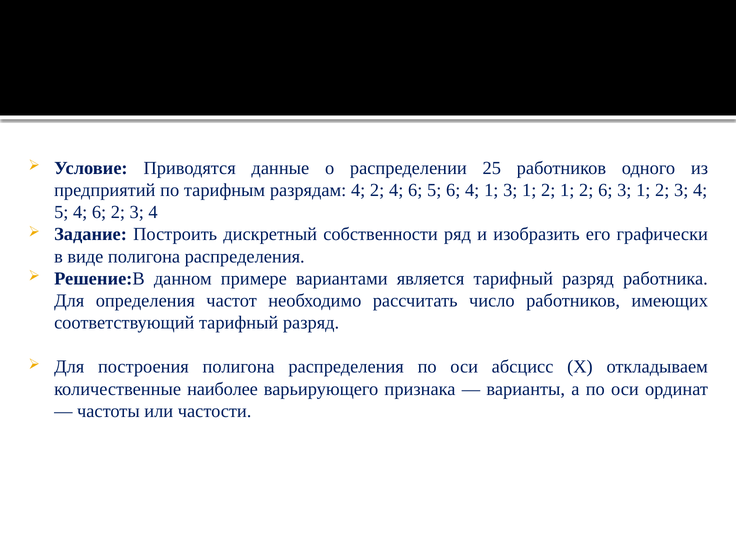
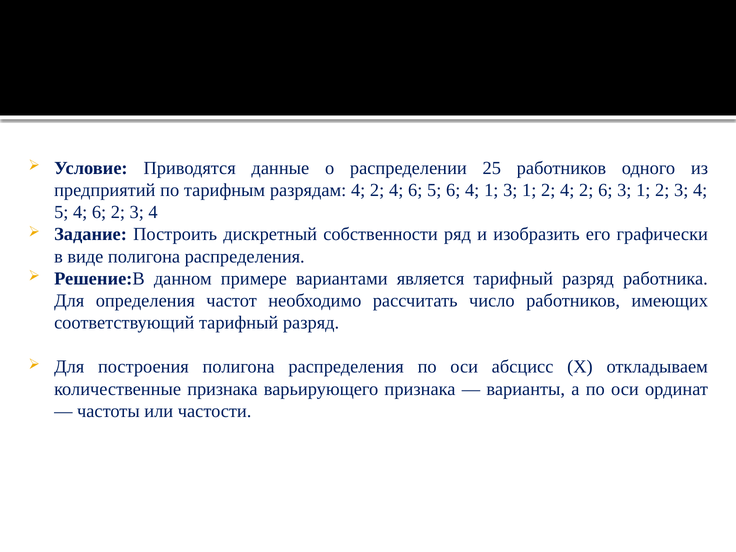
1 2 1: 1 -> 4
количественные наиболее: наиболее -> признака
